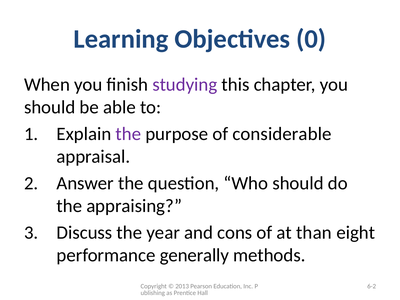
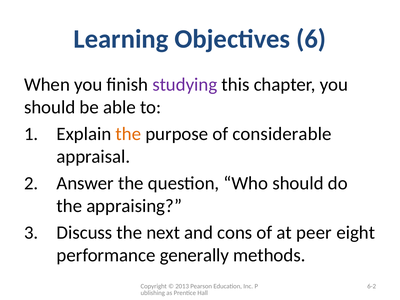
0: 0 -> 6
the at (128, 134) colour: purple -> orange
year: year -> next
than: than -> peer
